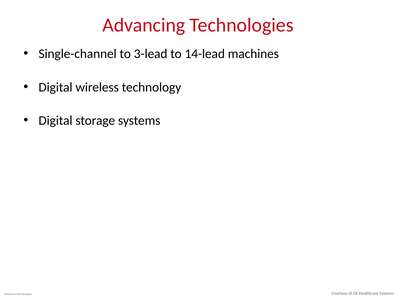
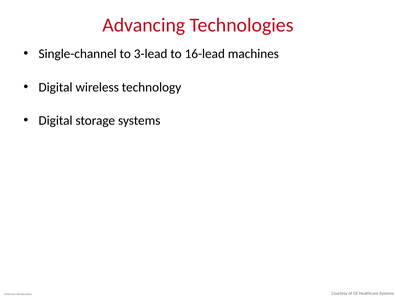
14-lead: 14-lead -> 16-lead
